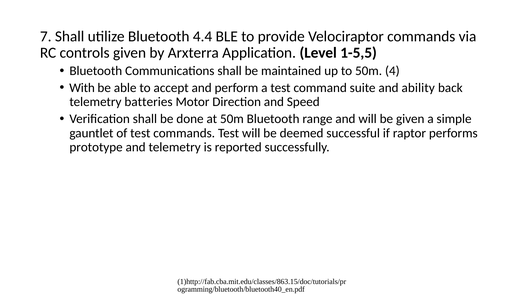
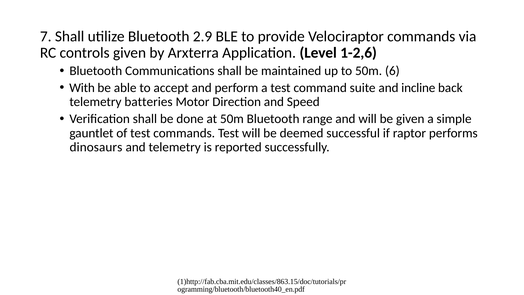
4.4: 4.4 -> 2.9
1-5,5: 1-5,5 -> 1-2,6
4: 4 -> 6
ability: ability -> incline
prototype: prototype -> dinosaurs
